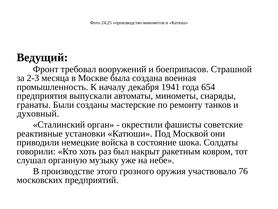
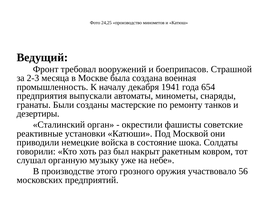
духовный: духовный -> дезертиры
76: 76 -> 56
